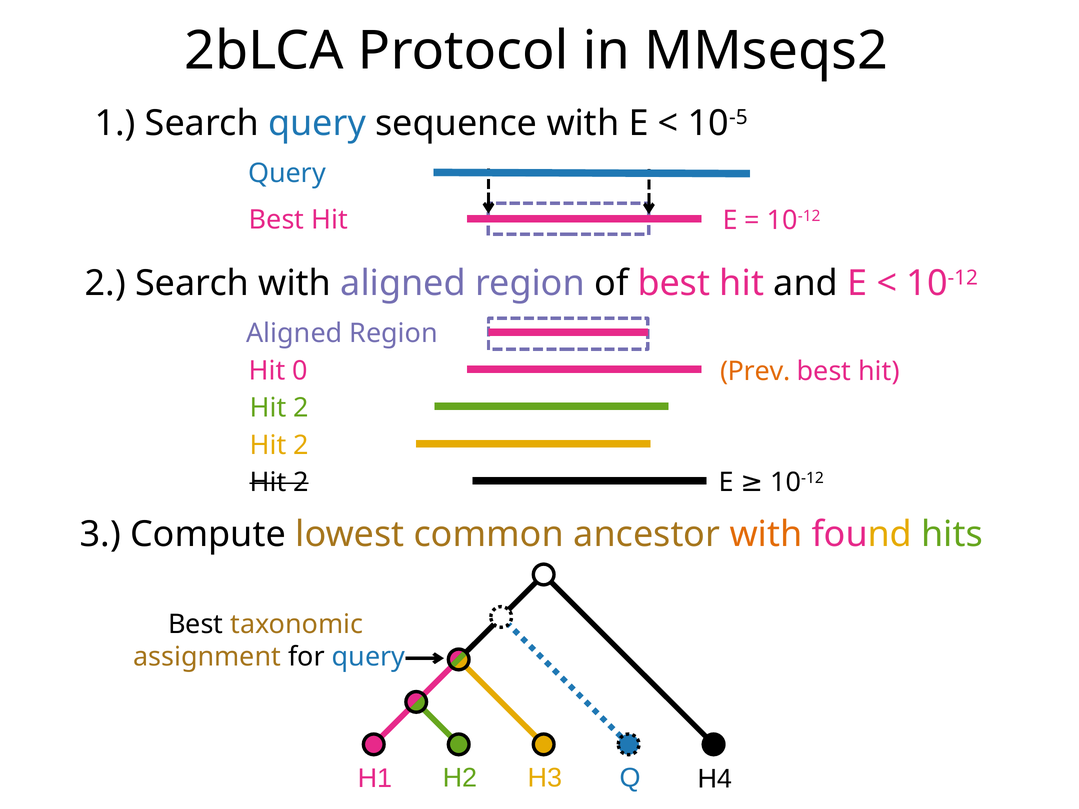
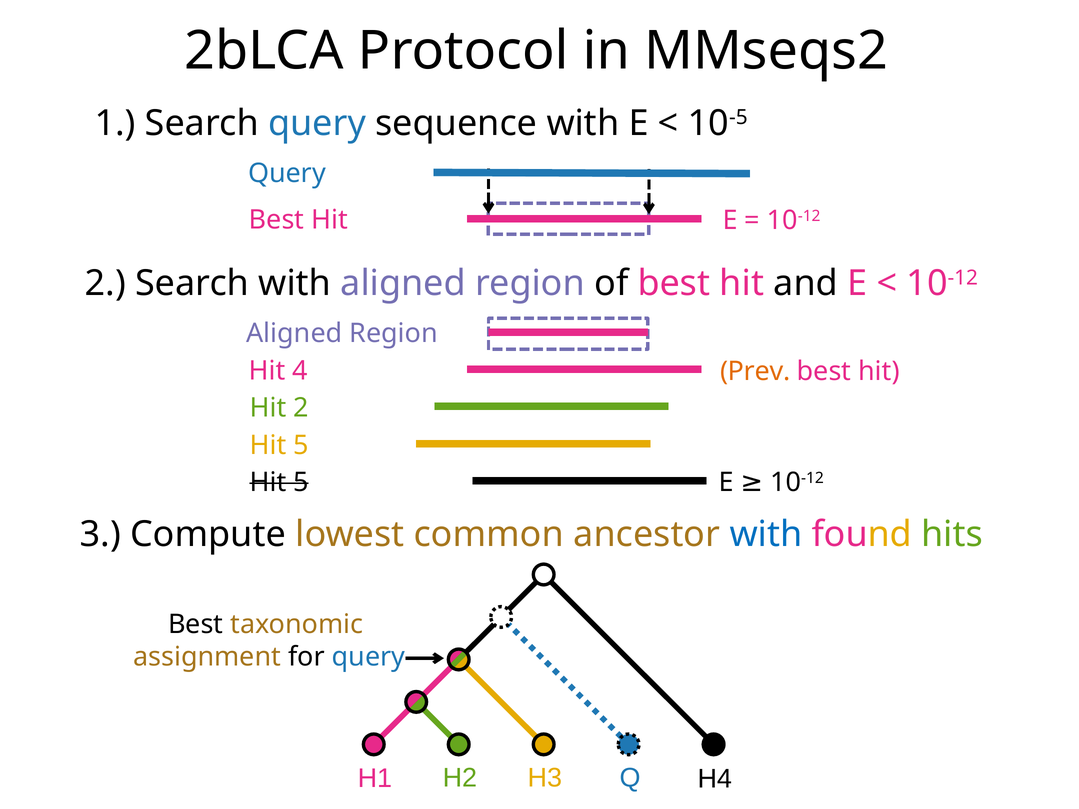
0: 0 -> 4
2 at (301, 445): 2 -> 5
2 at (301, 482): 2 -> 5
with at (766, 535) colour: orange -> blue
